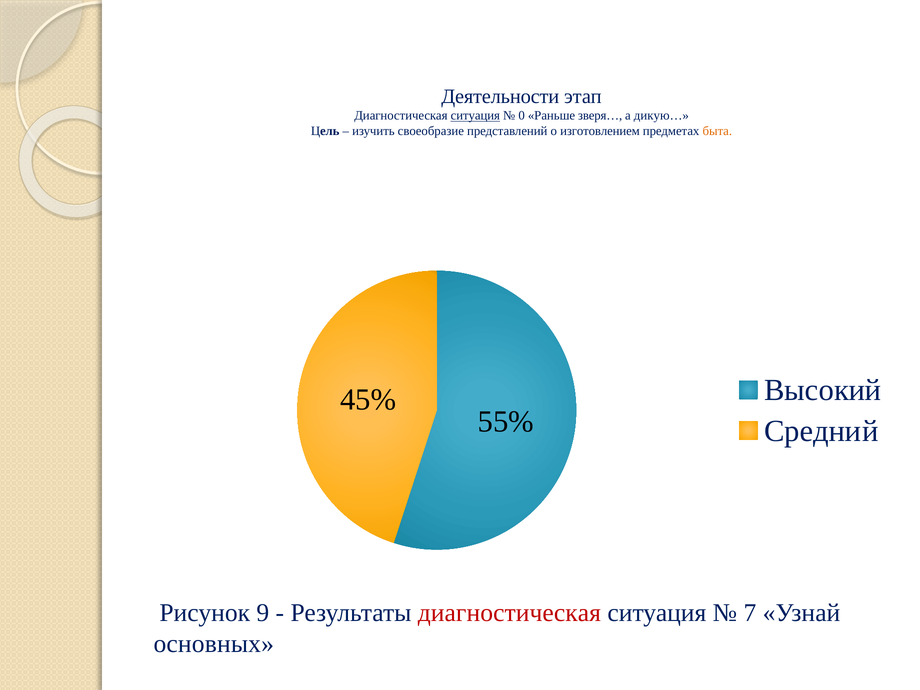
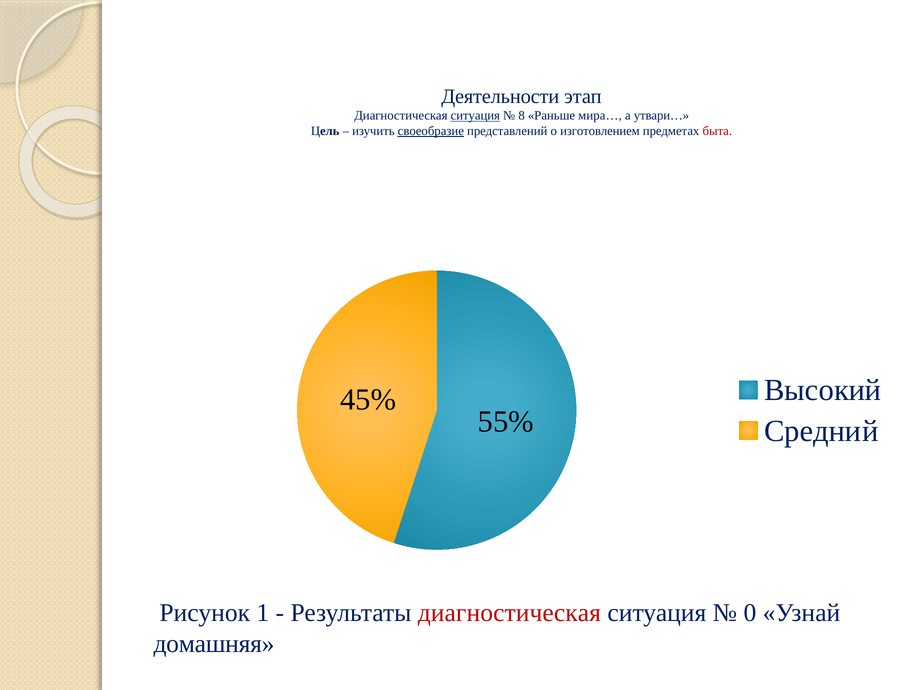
0: 0 -> 8
зверя…: зверя… -> мира…
дикую…: дикую… -> утвари…
своеобразие underline: none -> present
быта colour: orange -> red
9: 9 -> 1
7: 7 -> 0
основных: основных -> домашняя
